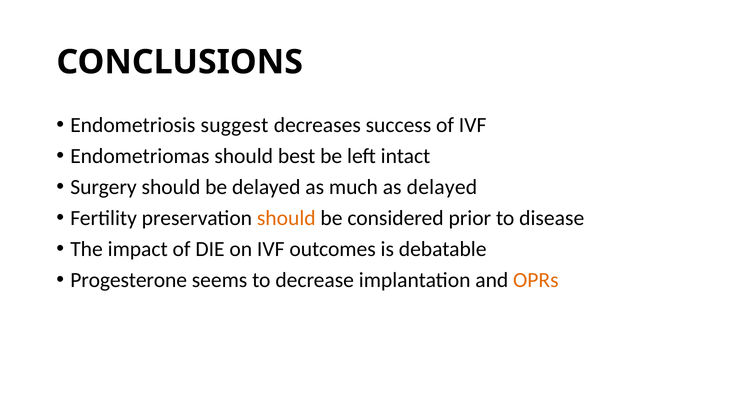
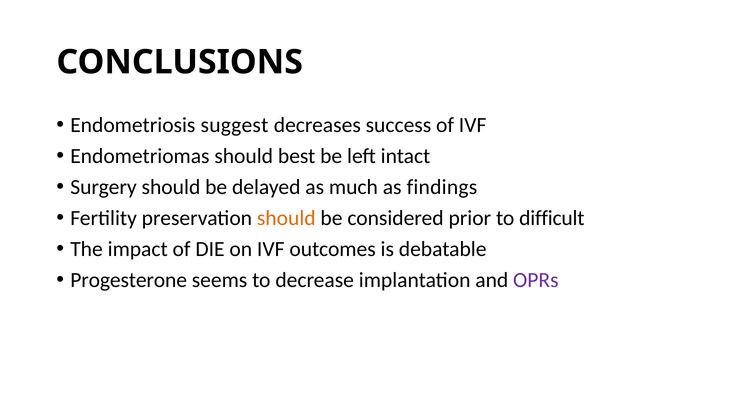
as delayed: delayed -> findings
disease: disease -> difficult
OPRs colour: orange -> purple
